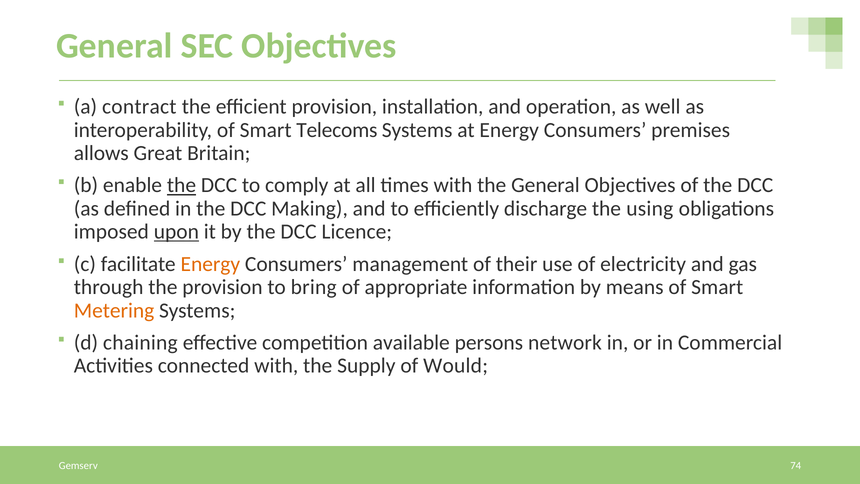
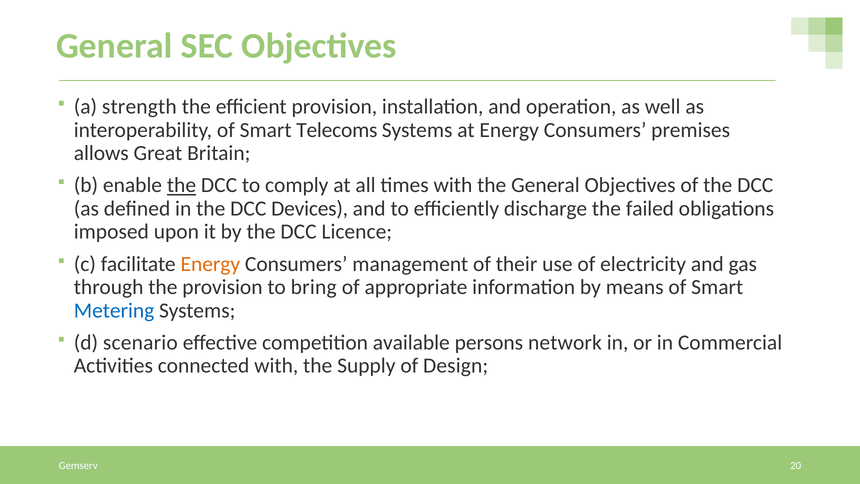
contract: contract -> strength
Making: Making -> Devices
using: using -> failed
upon underline: present -> none
Metering colour: orange -> blue
chaining: chaining -> scenario
Would: Would -> Design
74: 74 -> 20
